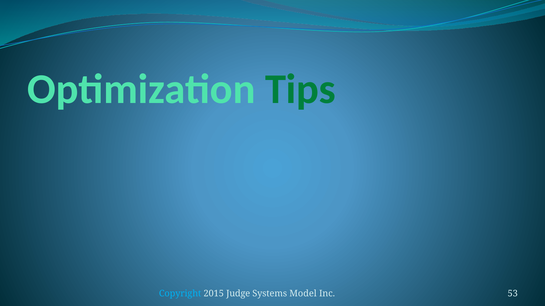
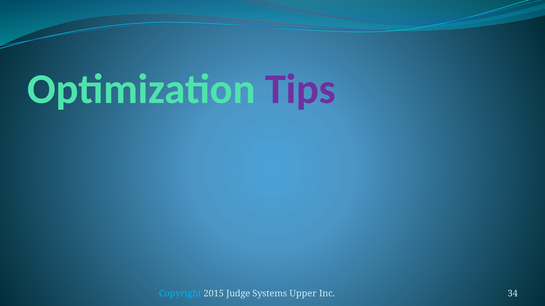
Tips colour: green -> purple
Model: Model -> Upper
53: 53 -> 34
